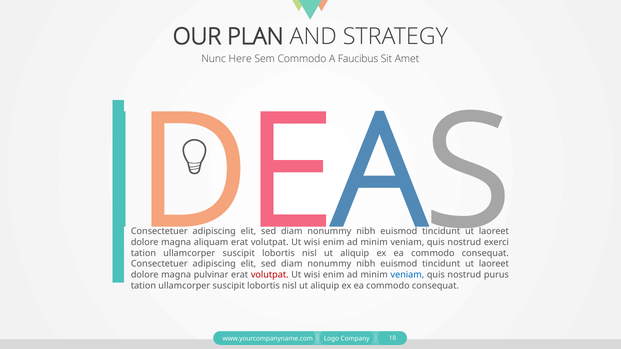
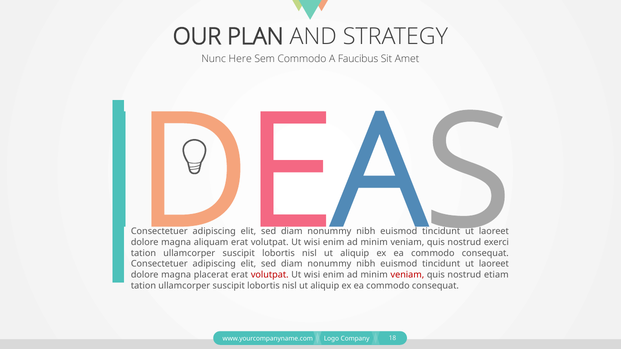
pulvinar: pulvinar -> placerat
veniam at (407, 275) colour: blue -> red
purus: purus -> etiam
